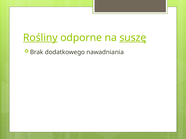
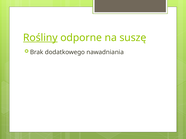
suszę underline: present -> none
